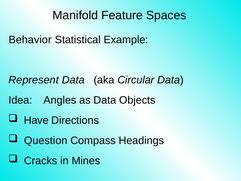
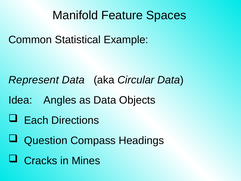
Behavior: Behavior -> Common
Have: Have -> Each
